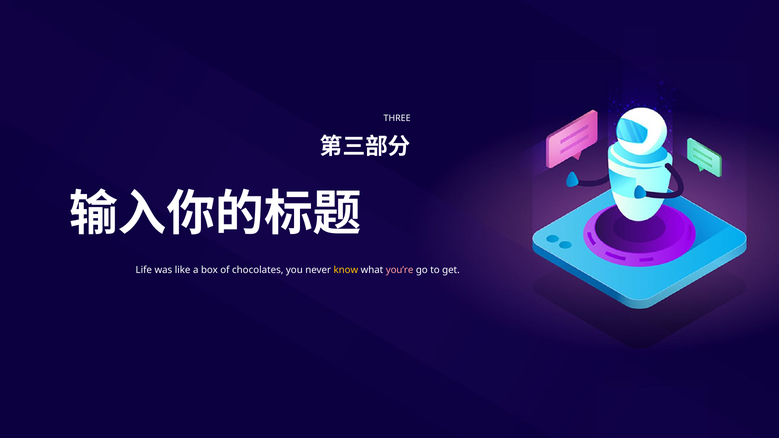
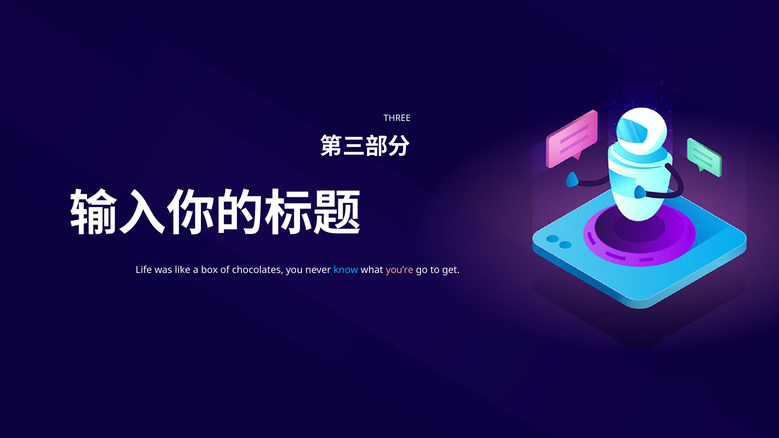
know colour: yellow -> light blue
